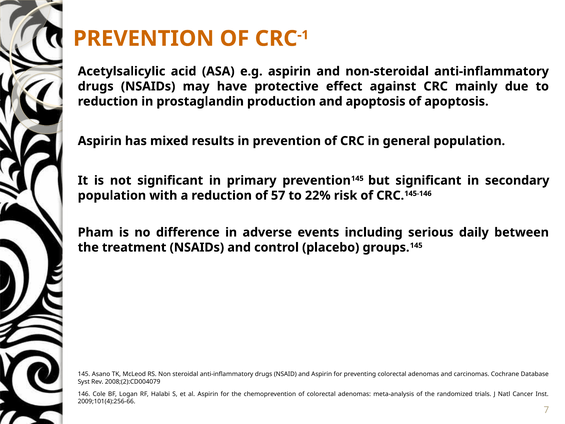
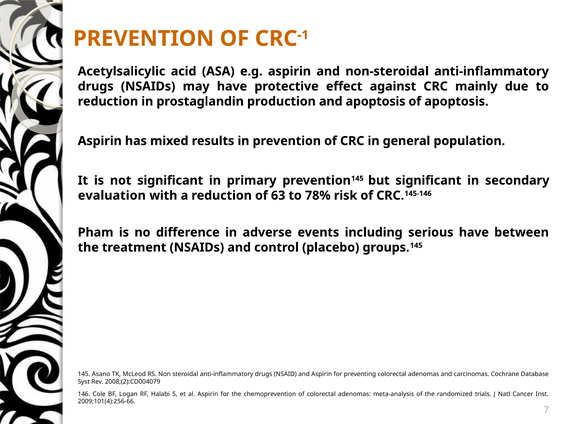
population at (112, 195): population -> evaluation
57: 57 -> 63
22%: 22% -> 78%
serious daily: daily -> have
